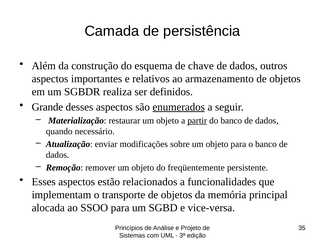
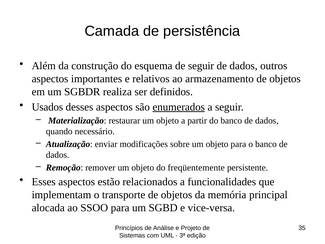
de chave: chave -> seguir
Grande: Grande -> Usados
partir underline: present -> none
